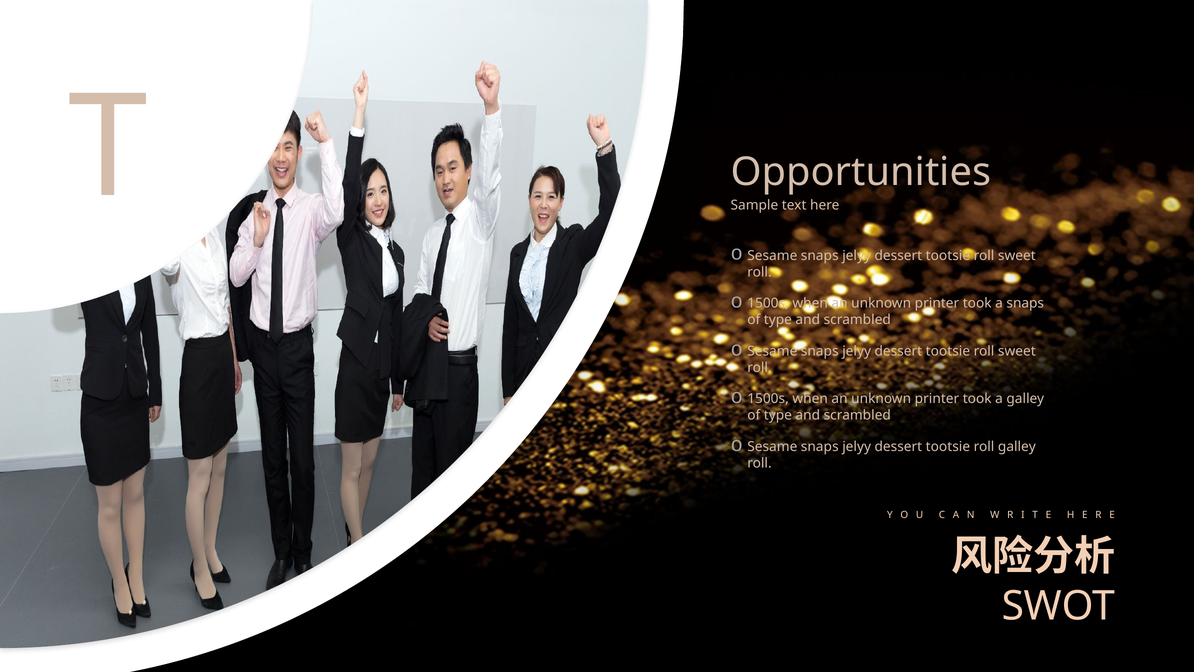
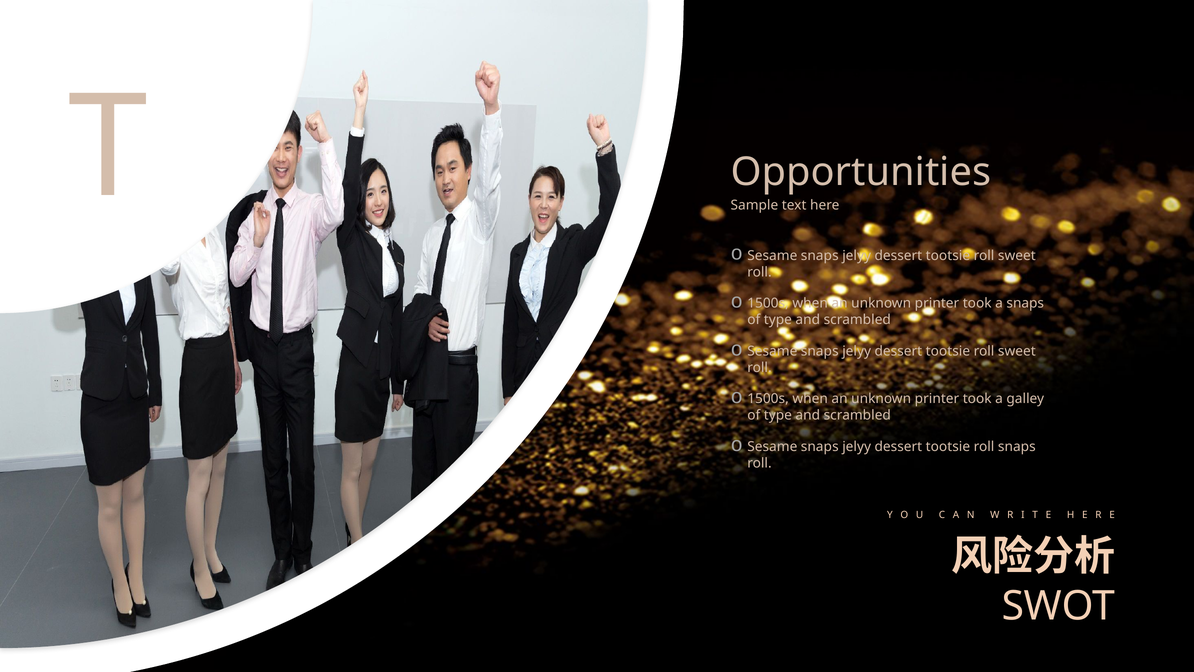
roll galley: galley -> snaps
